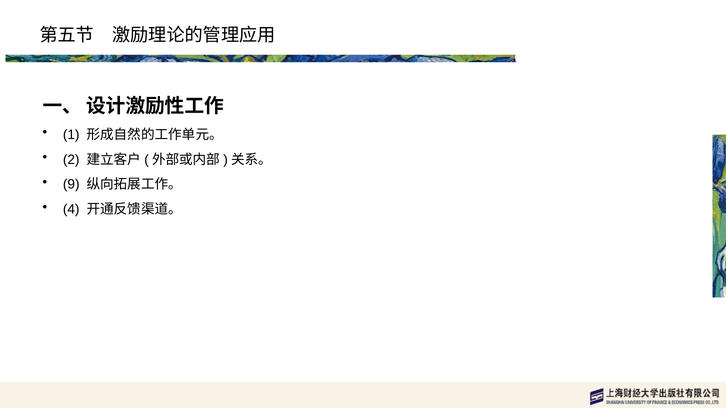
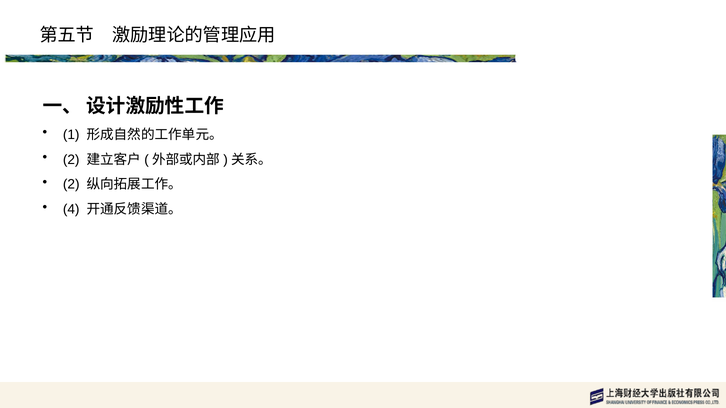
9 at (71, 185): 9 -> 2
